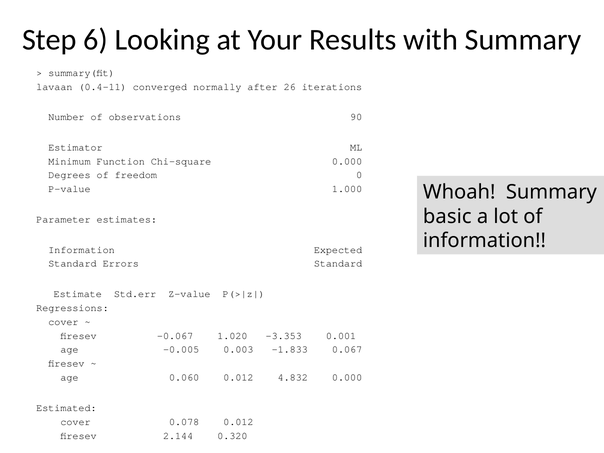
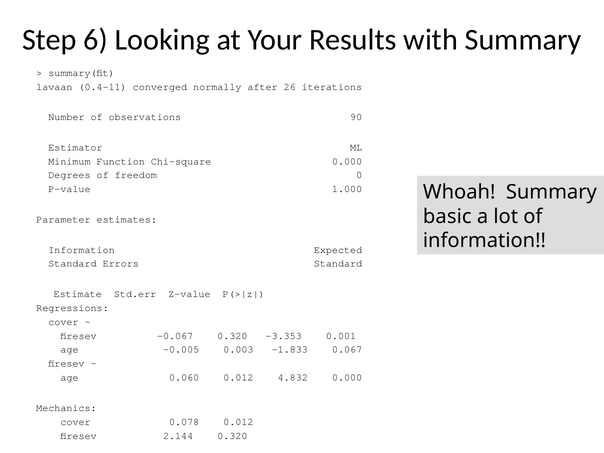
-0.067 1.020: 1.020 -> 0.320
Estimated: Estimated -> Mechanics
